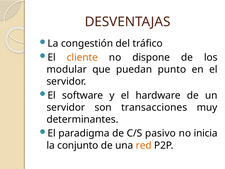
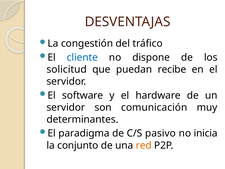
cliente colour: orange -> blue
modular: modular -> solicitud
punto: punto -> recibe
transacciones: transacciones -> comunicación
